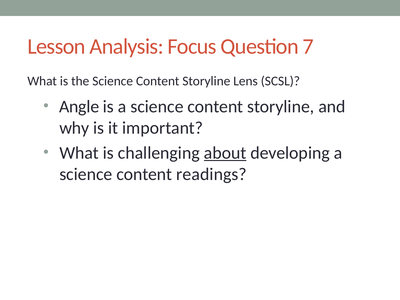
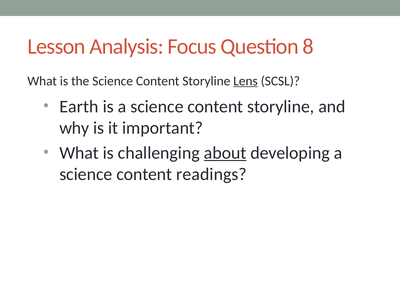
7: 7 -> 8
Lens underline: none -> present
Angle: Angle -> Earth
